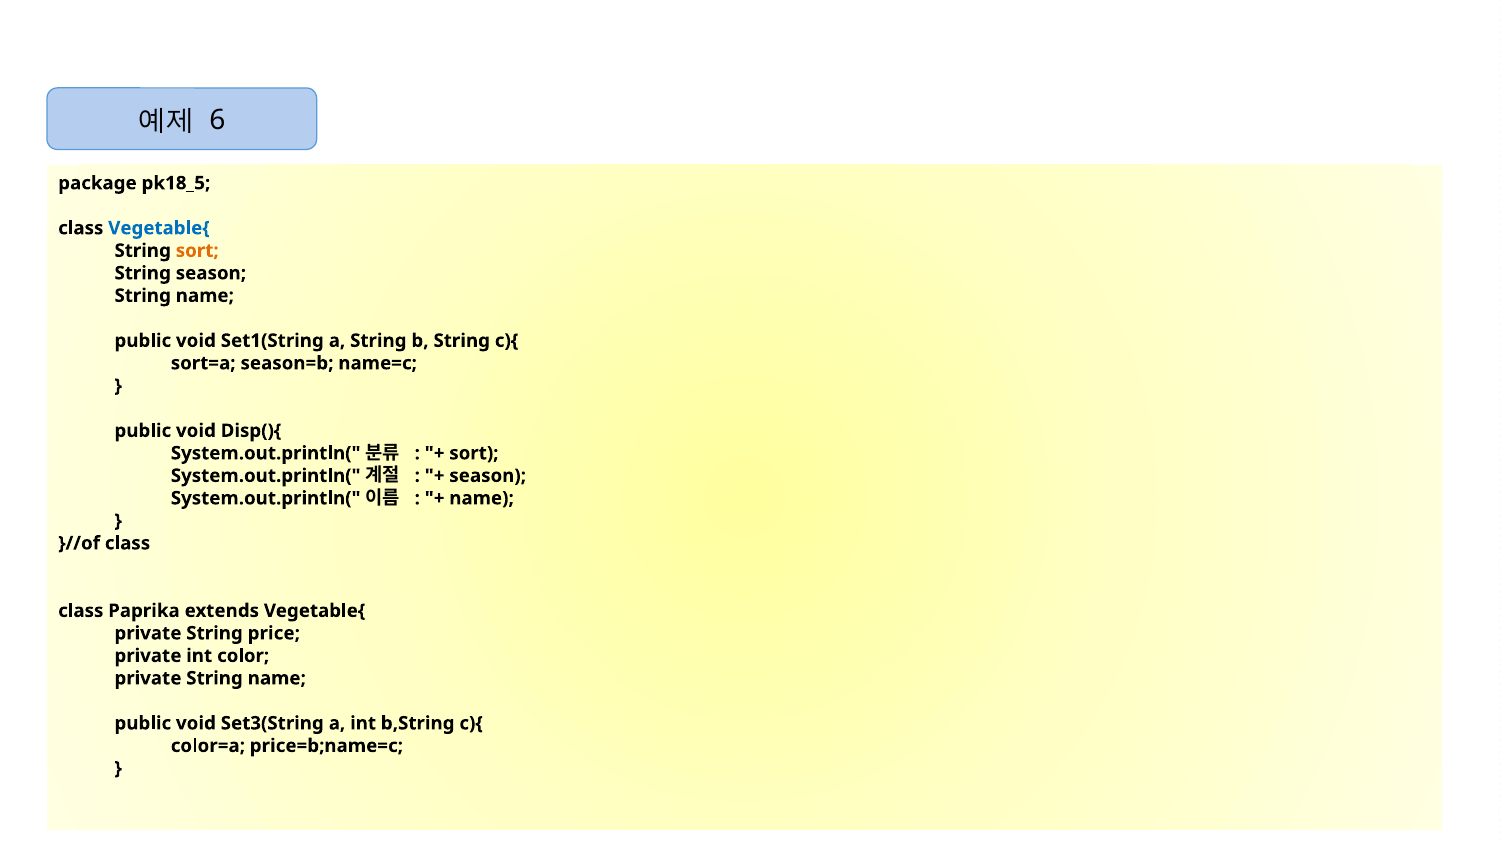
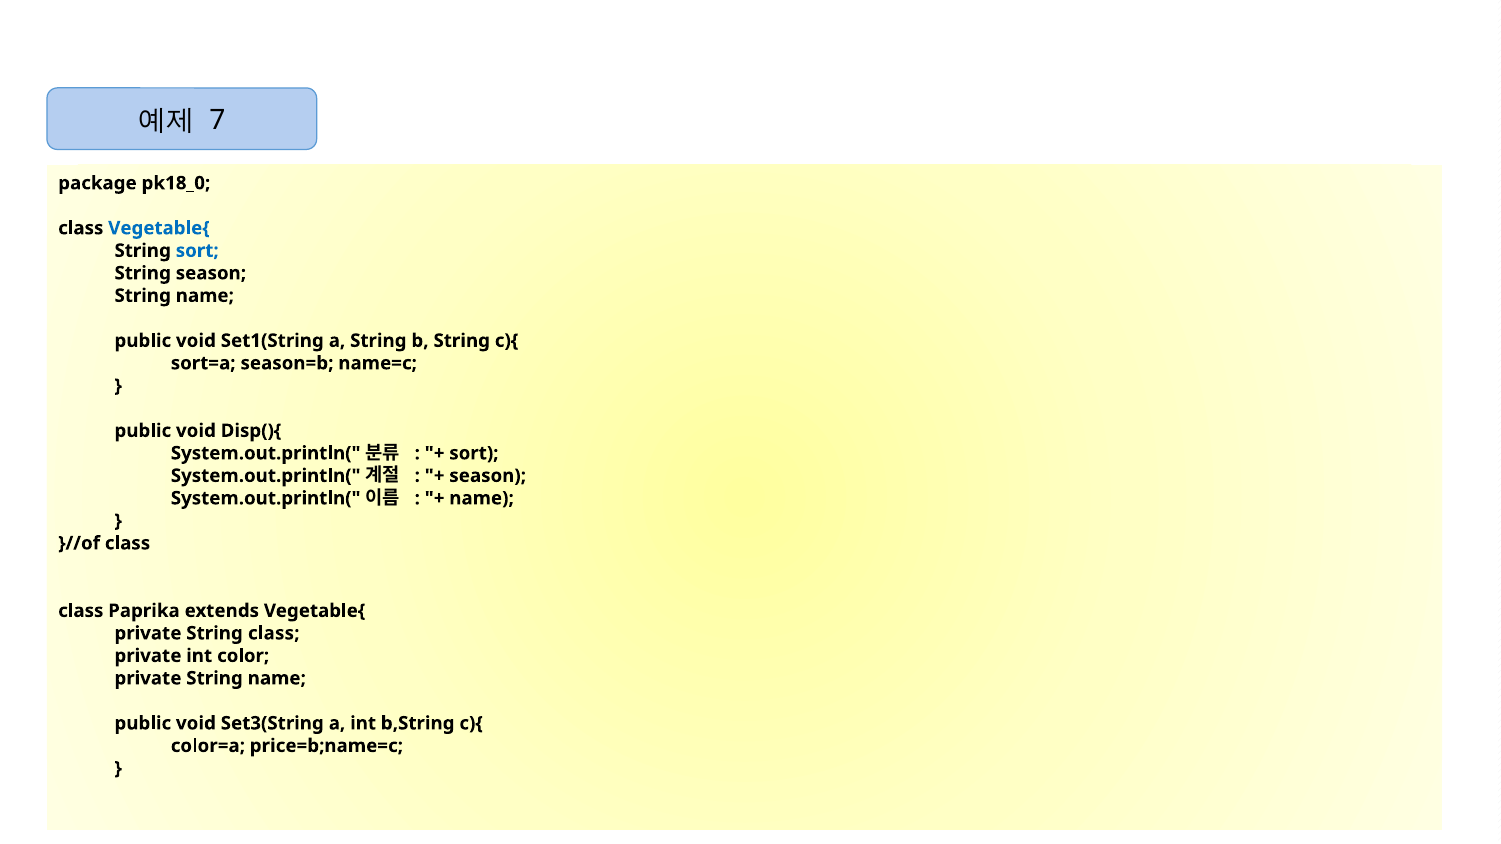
6: 6 -> 7
pk18_5: pk18_5 -> pk18_0
sort at (197, 251) colour: orange -> blue
String price: price -> class
